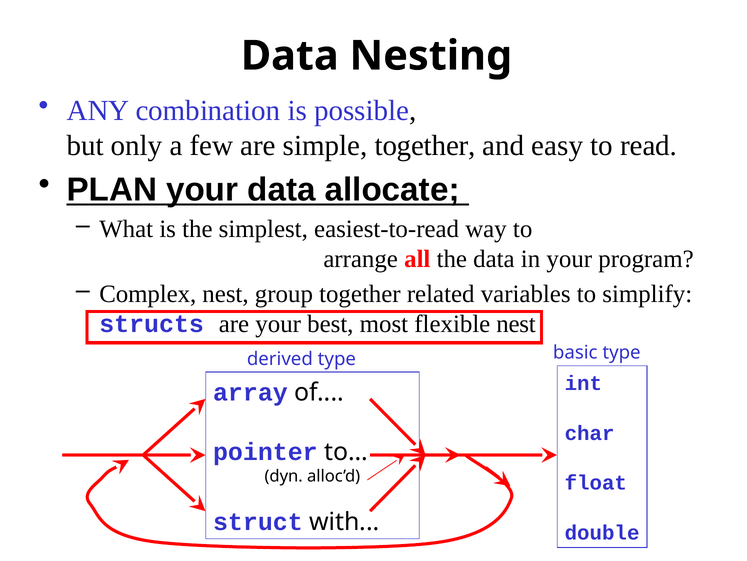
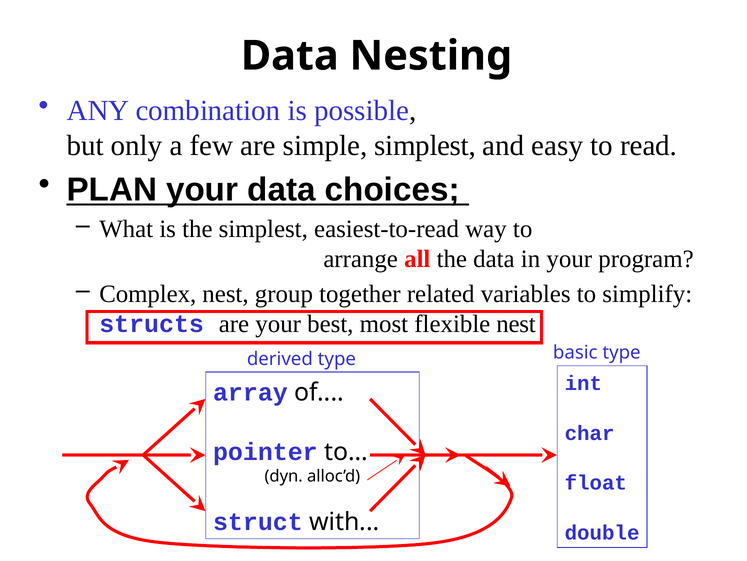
simple together: together -> simplest
allocate: allocate -> choices
